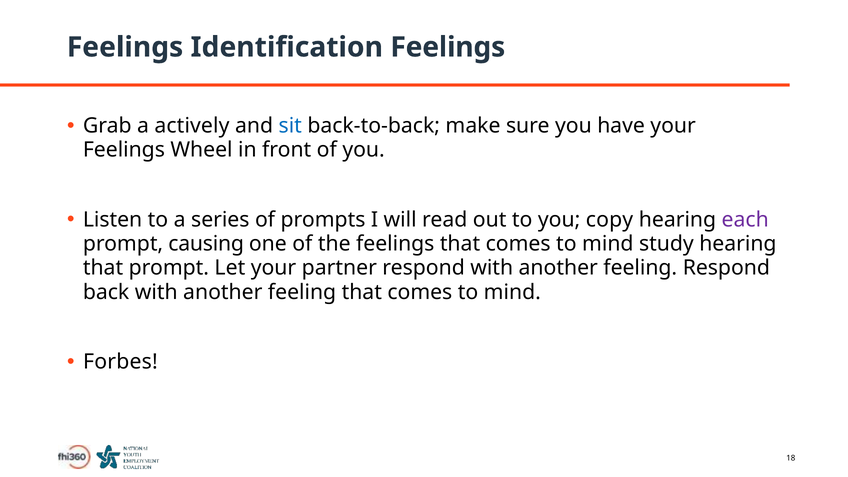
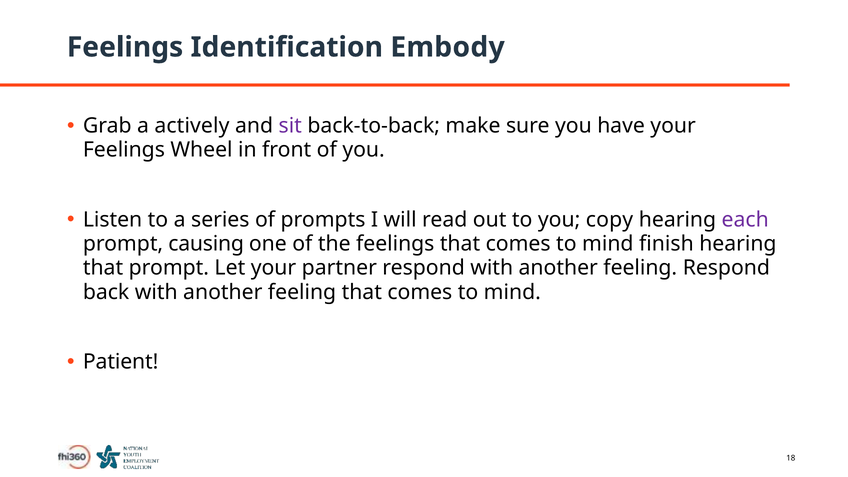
Identification Feelings: Feelings -> Embody
sit colour: blue -> purple
study: study -> finish
Forbes: Forbes -> Patient
